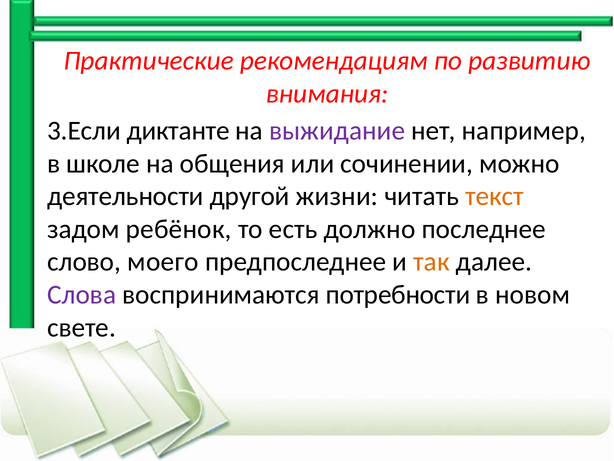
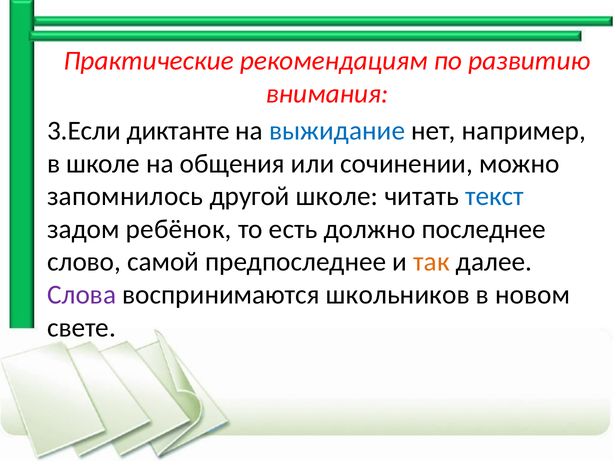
выжидание colour: purple -> blue
деятельности: деятельности -> запомнилось
другой жизни: жизни -> школе
текст colour: orange -> blue
моего: моего -> самой
потребности: потребности -> школьников
